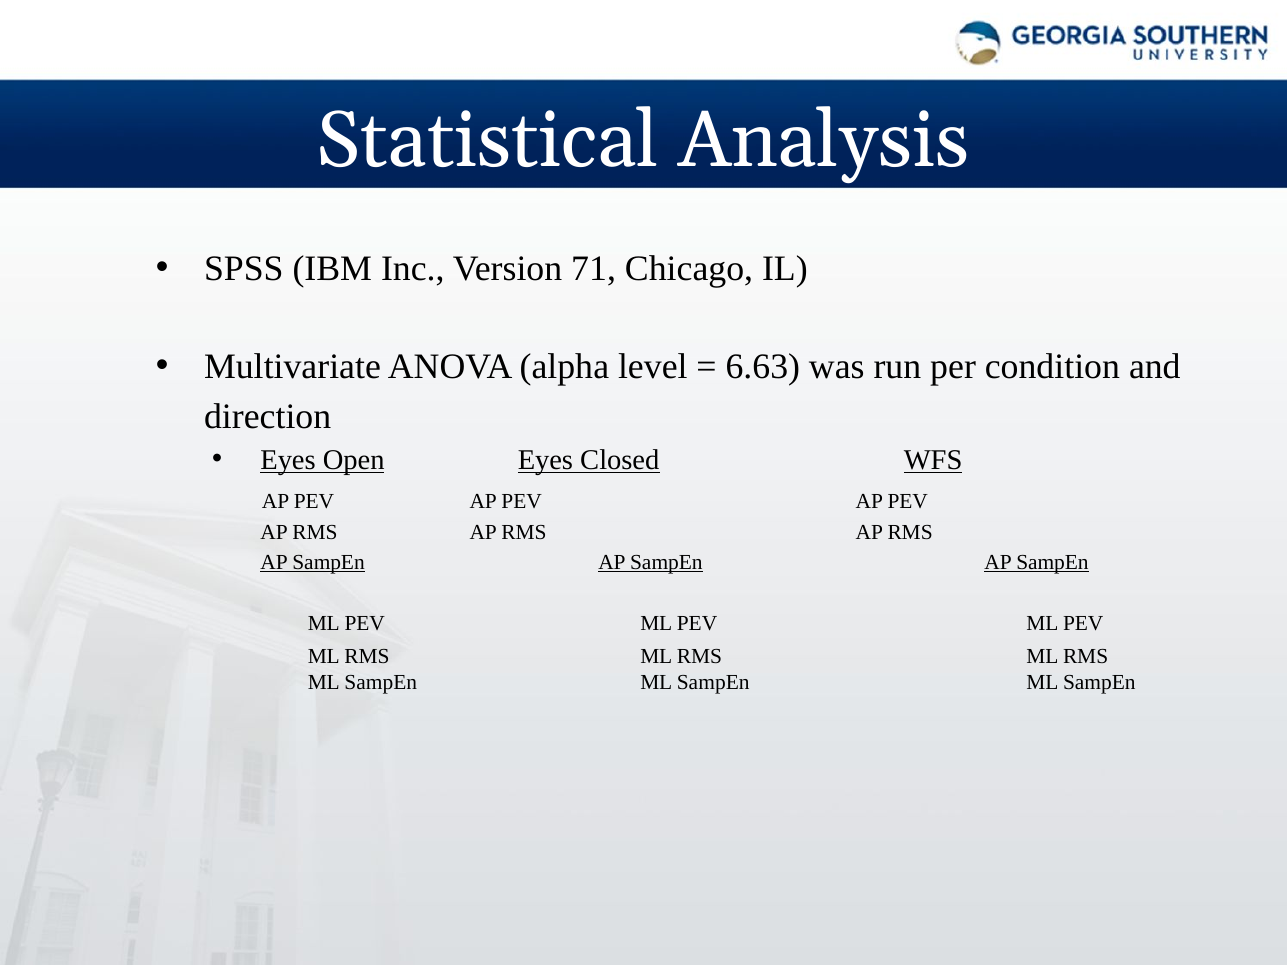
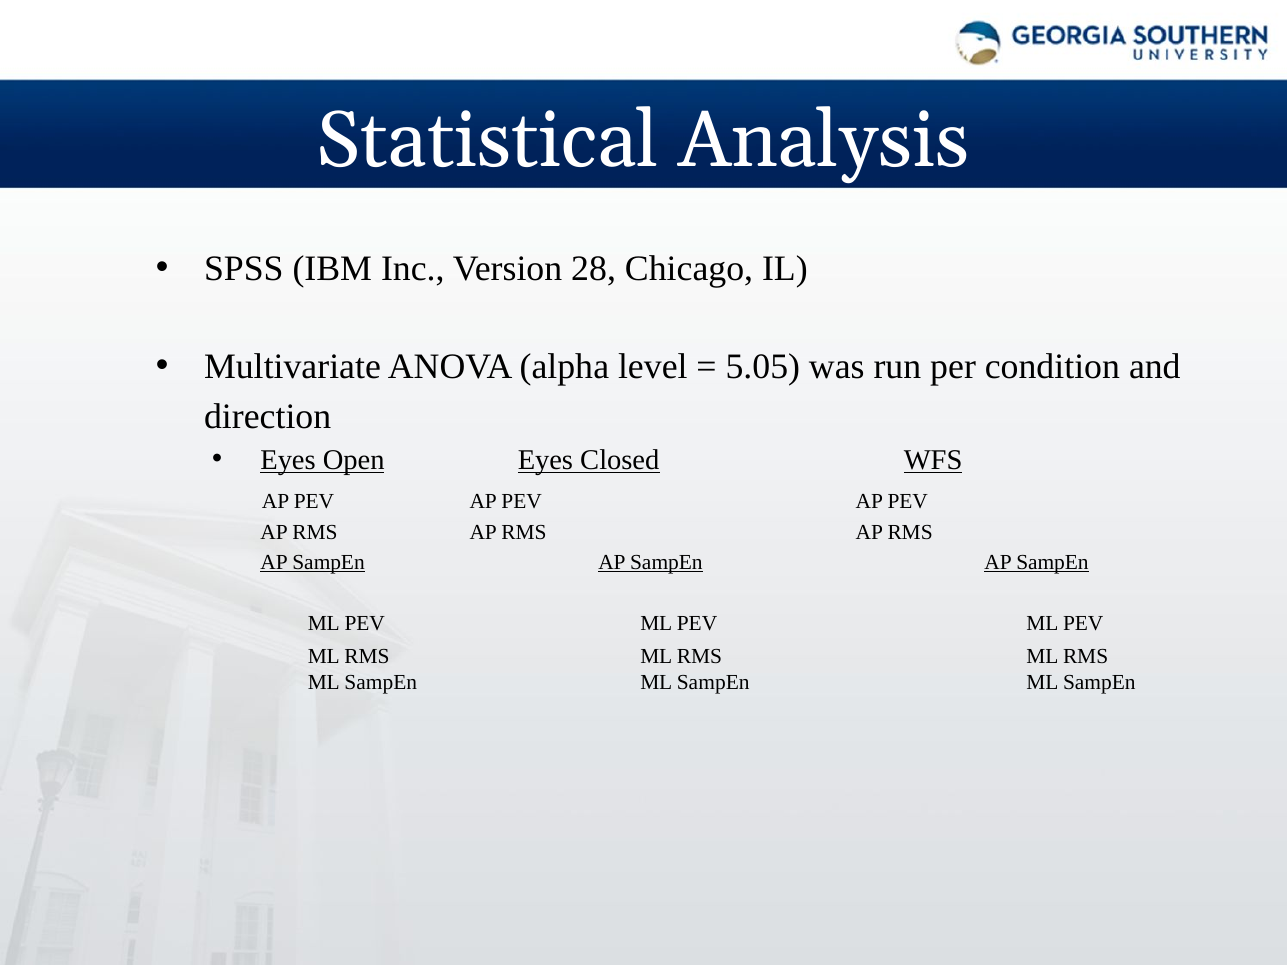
71: 71 -> 28
6.63: 6.63 -> 5.05
